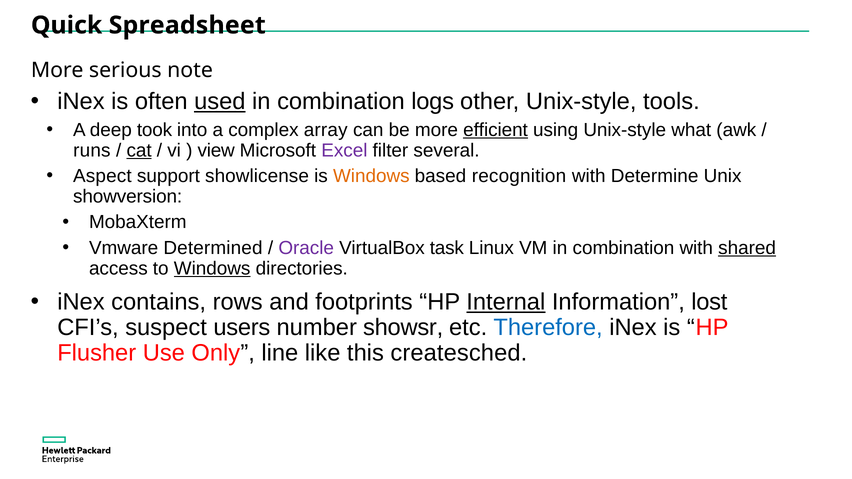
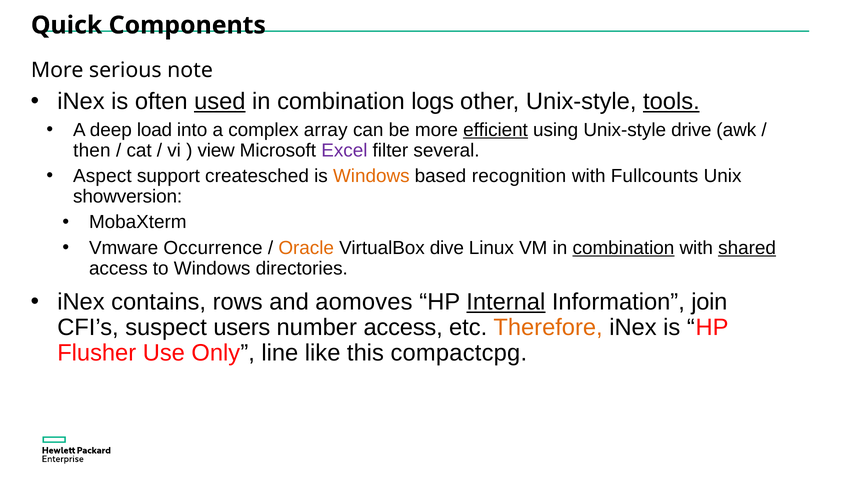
Spreadsheet: Spreadsheet -> Components
tools underline: none -> present
took: took -> load
what: what -> drive
runs: runs -> then
cat underline: present -> none
showlicense: showlicense -> createsched
Determine: Determine -> Fullcounts
Determined: Determined -> Occurrence
Oracle colour: purple -> orange
task: task -> dive
combination at (623, 248) underline: none -> present
Windows at (212, 269) underline: present -> none
footprints: footprints -> aomoves
lost: lost -> join
number showsr: showsr -> access
Therefore colour: blue -> orange
createsched: createsched -> compactcpg
